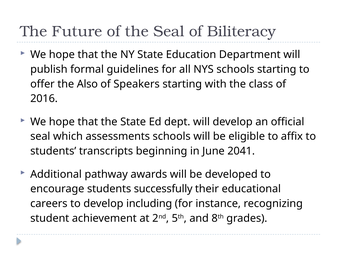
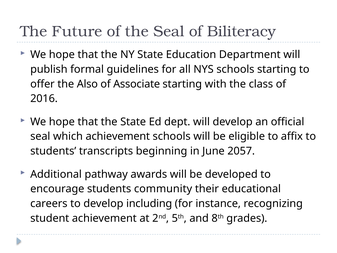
Speakers: Speakers -> Associate
which assessments: assessments -> achievement
2041: 2041 -> 2057
successfully: successfully -> community
